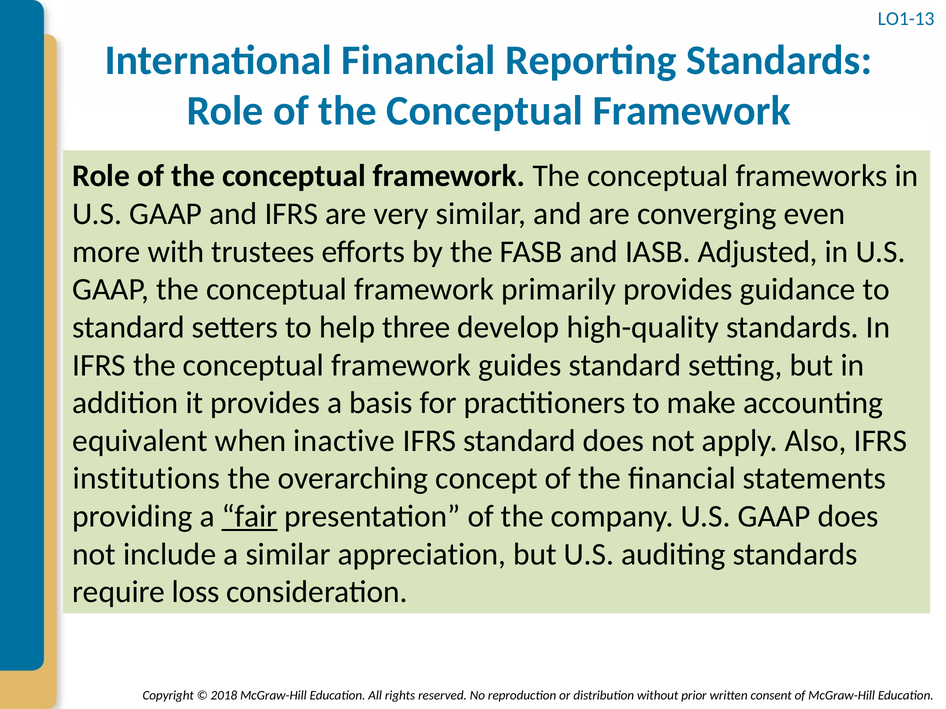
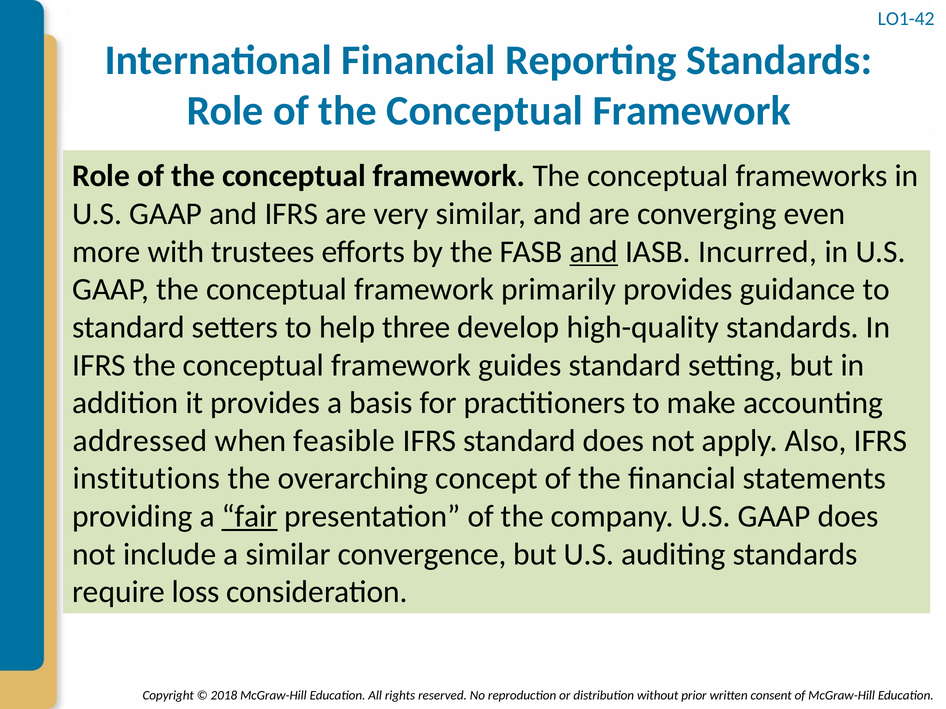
LO1-13: LO1-13 -> LO1-42
and at (594, 252) underline: none -> present
Adjusted: Adjusted -> Incurred
equivalent: equivalent -> addressed
inactive: inactive -> feasible
appreciation: appreciation -> convergence
